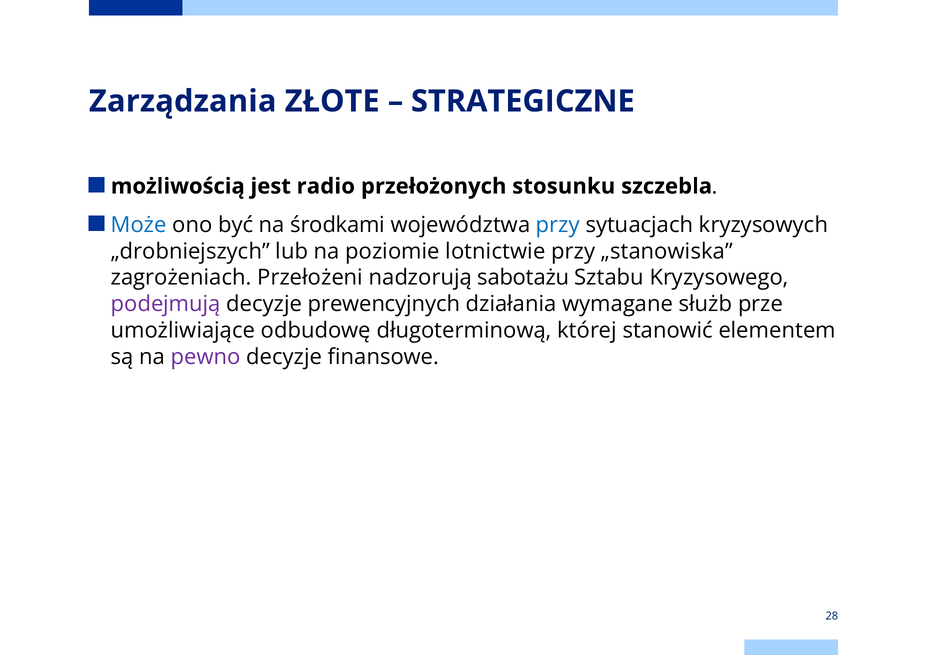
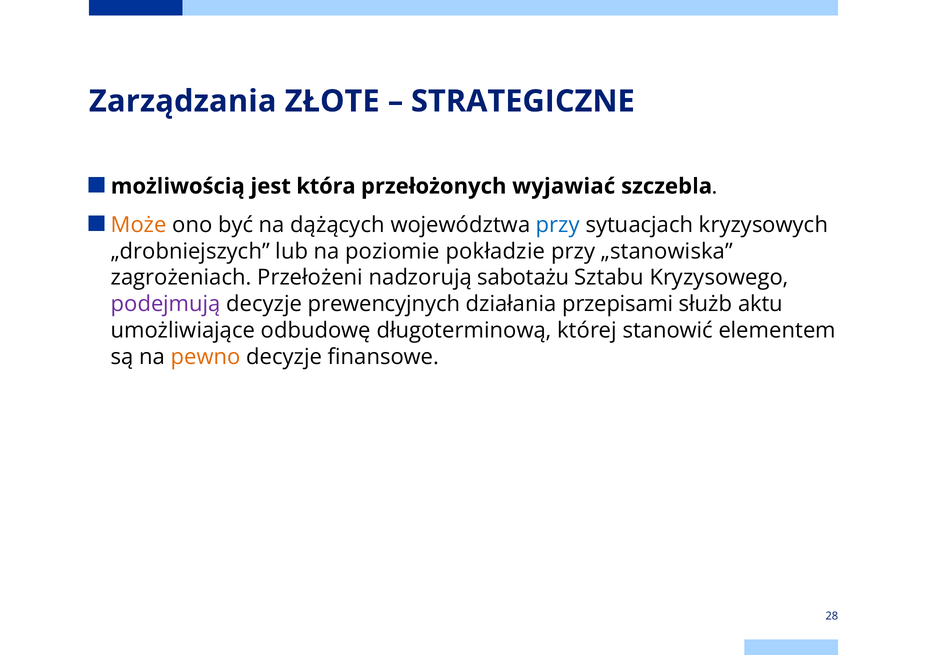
radio: radio -> która
stosunku: stosunku -> wyjawiać
Może colour: blue -> orange
środkami: środkami -> dążących
lotnictwie: lotnictwie -> pokładzie
wymagane: wymagane -> przepisami
prze: prze -> aktu
pewno colour: purple -> orange
